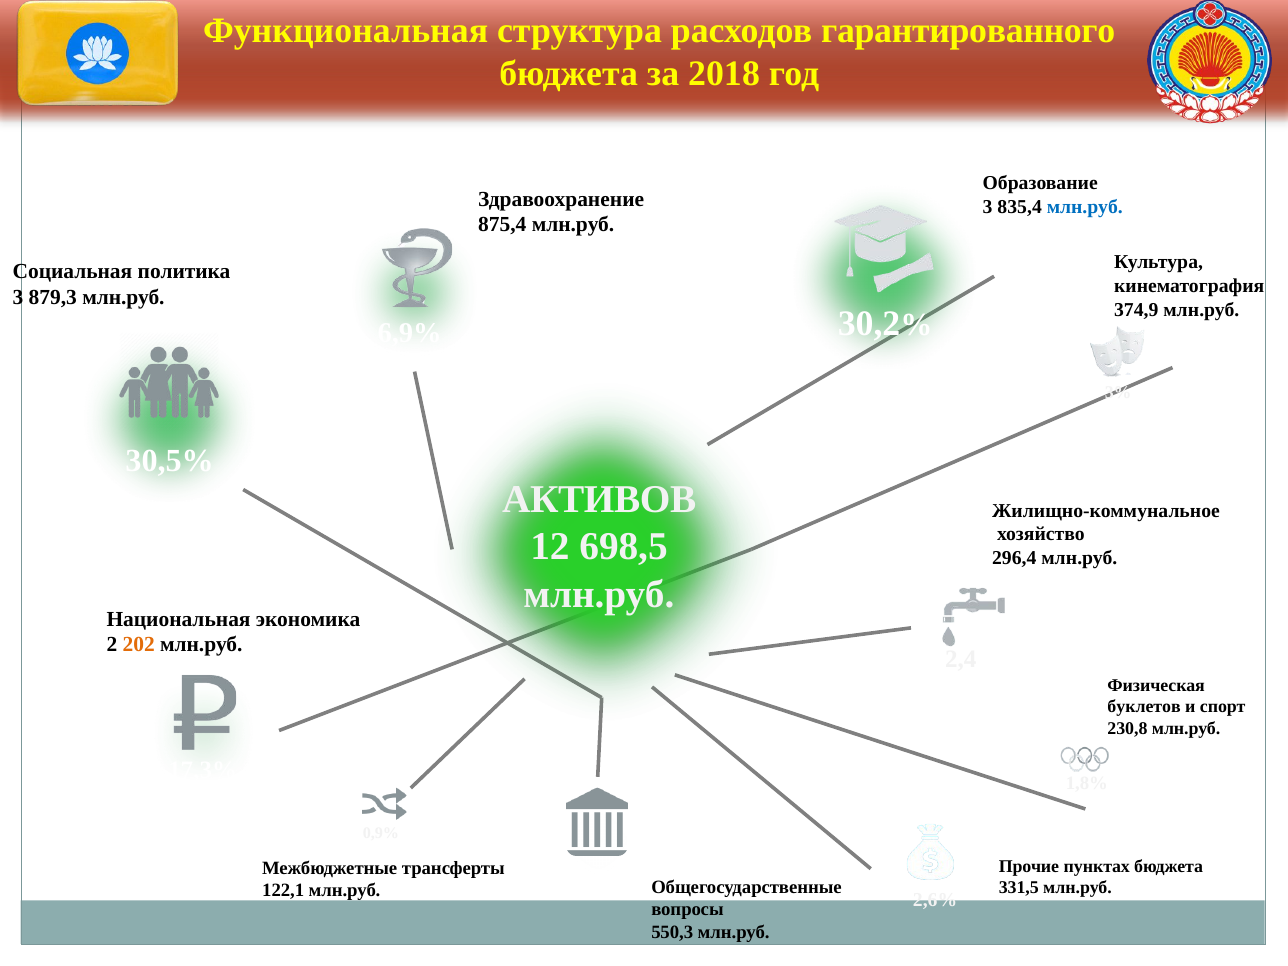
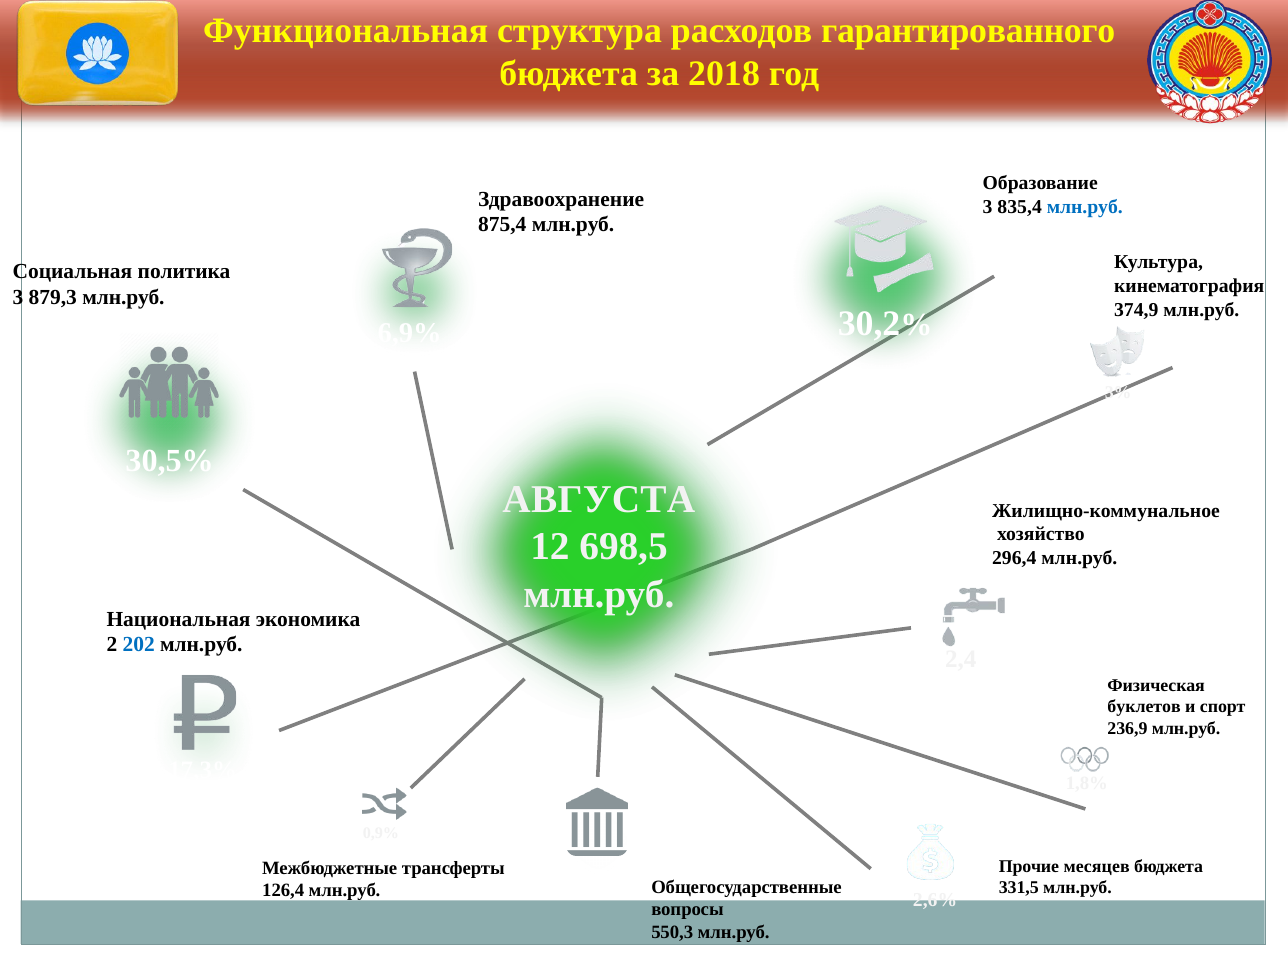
АКТИВОВ: АКТИВОВ -> АВГУСТА
202 colour: orange -> blue
230,8: 230,8 -> 236,9
пунктах: пунктах -> месяцев
122,1: 122,1 -> 126,4
